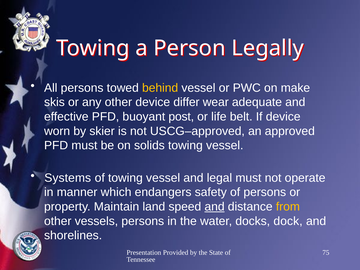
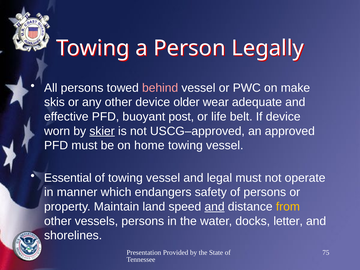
behind colour: yellow -> pink
differ: differ -> older
skier underline: none -> present
solids: solids -> home
Systems: Systems -> Essential
dock: dock -> letter
